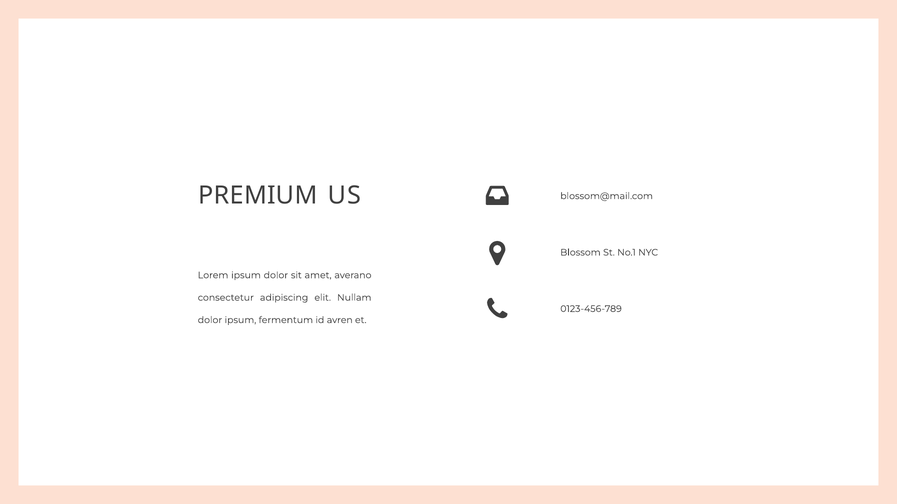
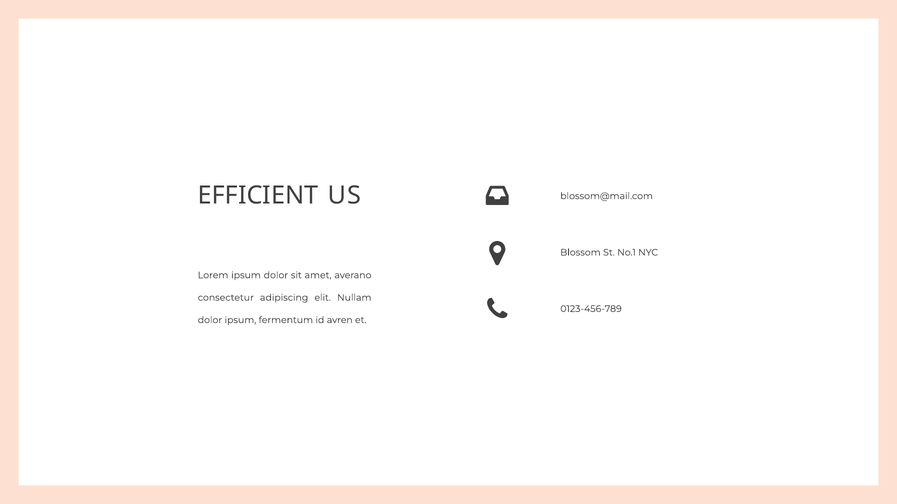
PREMIUM: PREMIUM -> EFFICIENT
